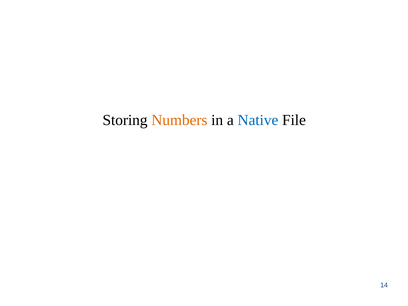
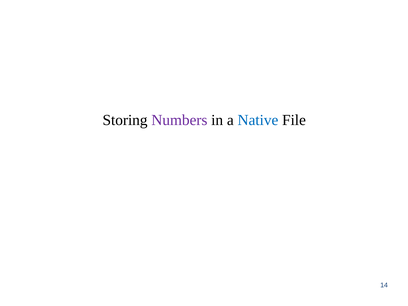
Numbers colour: orange -> purple
